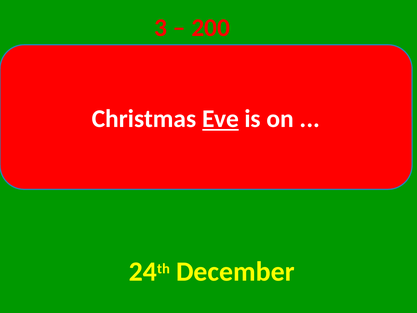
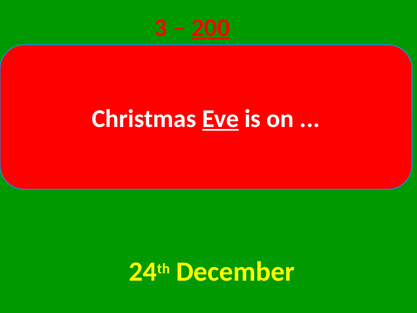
200 underline: none -> present
